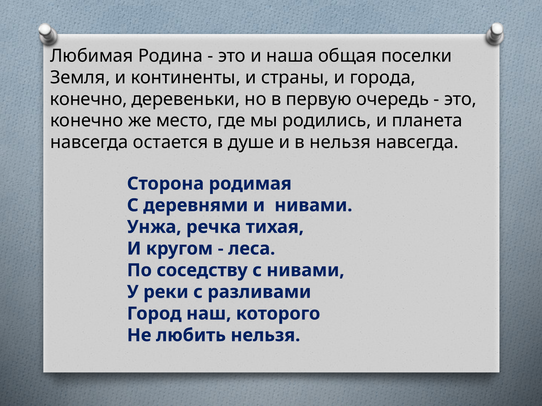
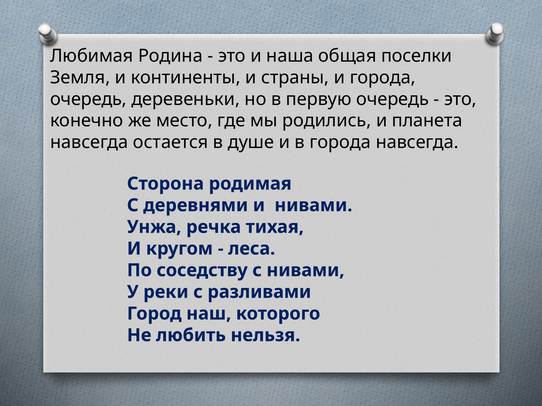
конечно at (88, 99): конечно -> очередь
в нельзя: нельзя -> города
